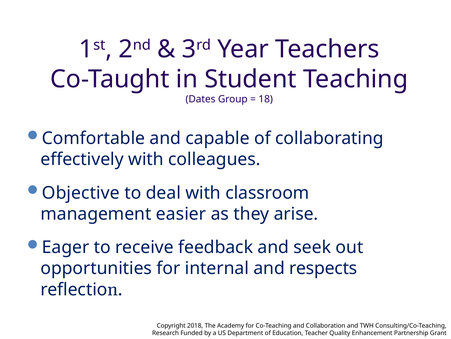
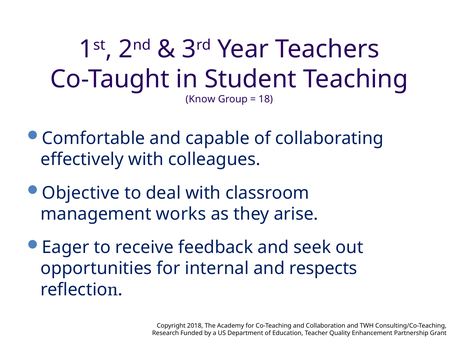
Dates: Dates -> Know
easier: easier -> works
